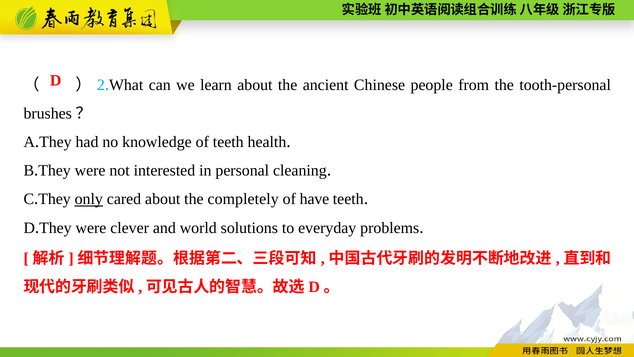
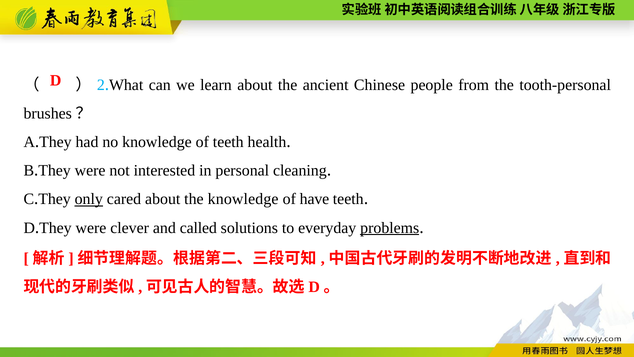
the completely: completely -> knowledge
world: world -> called
problems underline: none -> present
